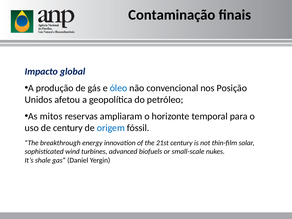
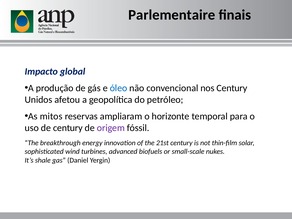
Contaminação: Contaminação -> Parlementaire
nos Posição: Posição -> Century
origem colour: blue -> purple
